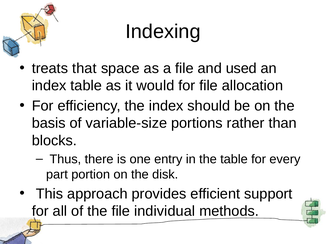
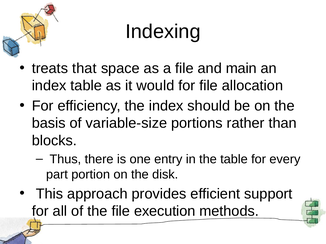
used: used -> main
individual: individual -> execution
